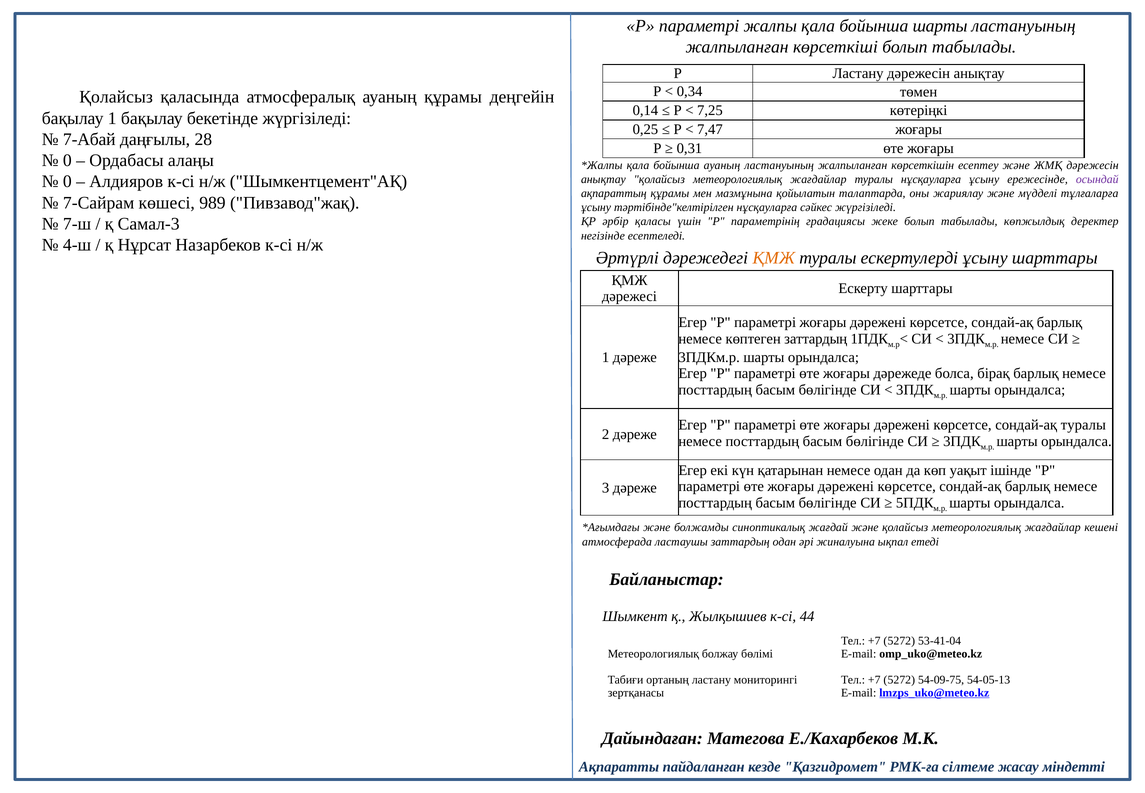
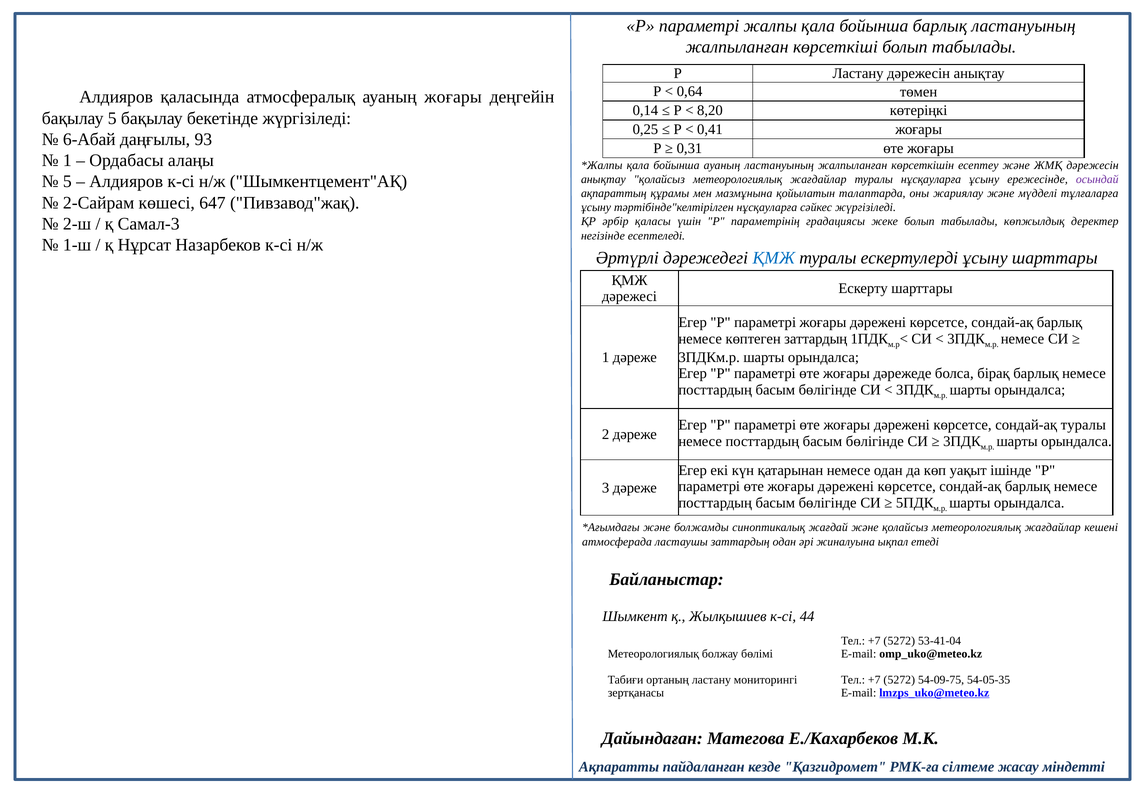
бойынша шарты: шарты -> барлық
0,34: 0,34 -> 0,64
Қолайсыз at (116, 97): Қолайсыз -> Алдияров
ауаның құрамы: құрамы -> жоғары
7,25: 7,25 -> 8,20
бақылау 1: 1 -> 5
7,47: 7,47 -> 0,41
7-Абай: 7-Абай -> 6-Абай
28: 28 -> 93
0 at (67, 160): 0 -> 1
0 at (67, 182): 0 -> 5
7-Сайрам: 7-Сайрам -> 2-Сайрам
989: 989 -> 647
7-ш: 7-ш -> 2-ш
4-ш: 4-ш -> 1-ш
ҚМЖ at (774, 258) colour: orange -> blue
54-05-13: 54-05-13 -> 54-05-35
